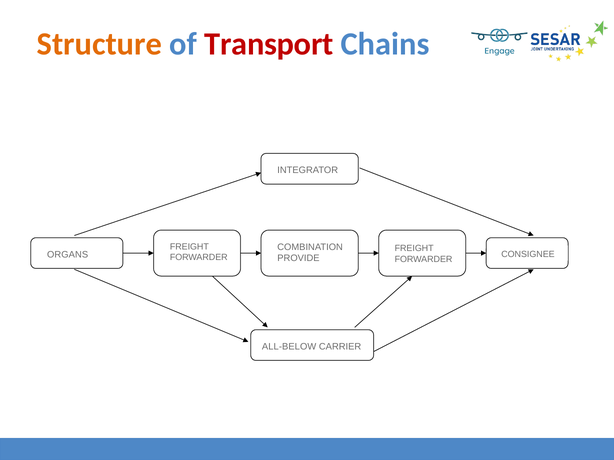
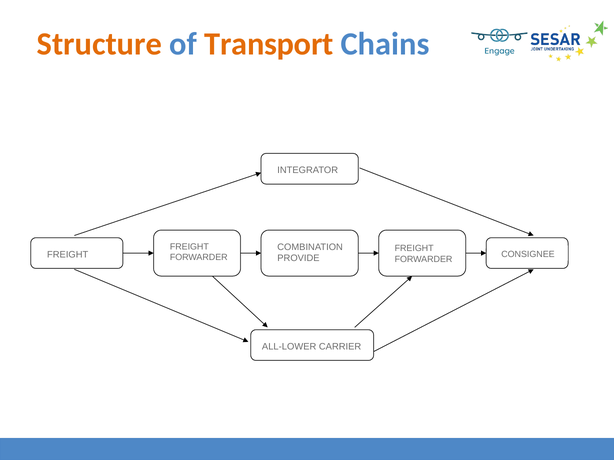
Transport colour: red -> orange
ORGANS at (68, 255): ORGANS -> FREIGHT
ALL-BELOW: ALL-BELOW -> ALL-LOWER
